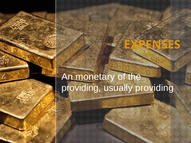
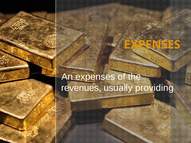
An monetary: monetary -> expenses
providing at (81, 88): providing -> revenues
